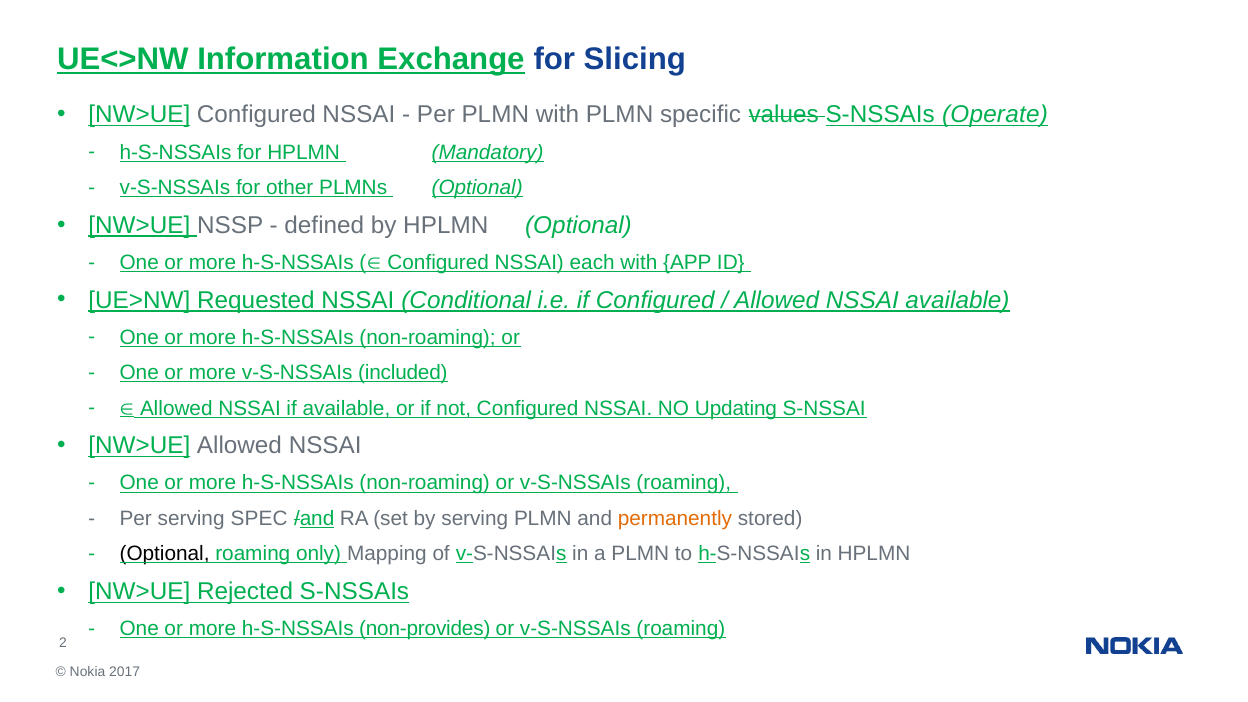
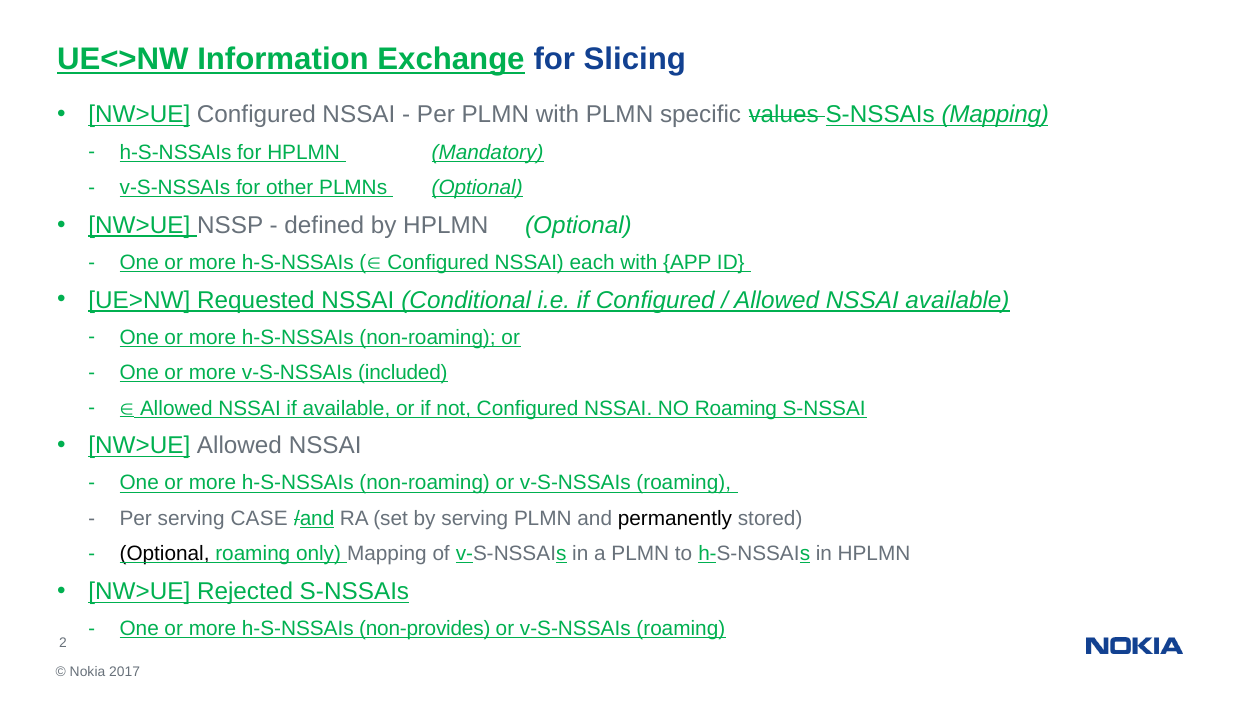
S-NSSAIs Operate: Operate -> Mapping
NO Updating: Updating -> Roaming
SPEC: SPEC -> CASE
permanently colour: orange -> black
